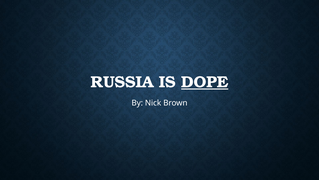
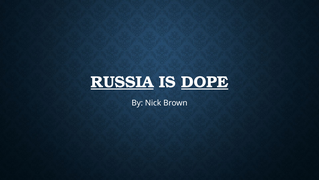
RUSSIA underline: none -> present
